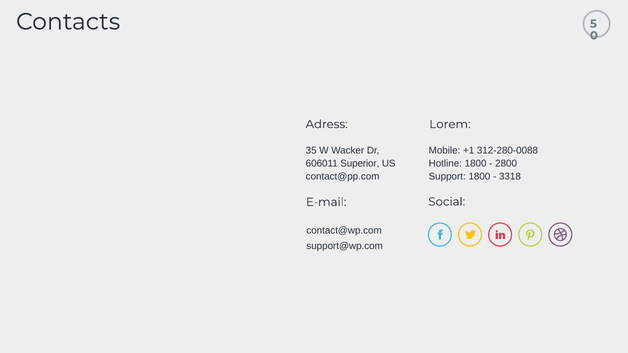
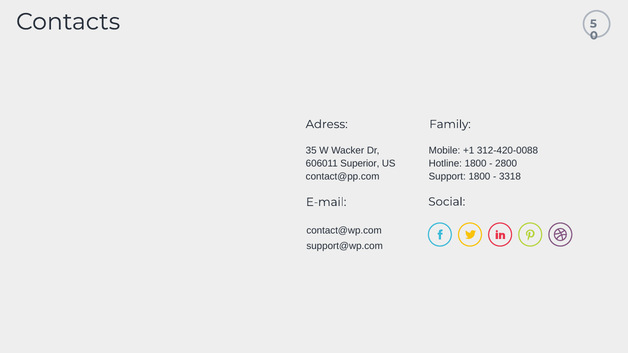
Lorem: Lorem -> Family
312-280-0088: 312-280-0088 -> 312-420-0088
